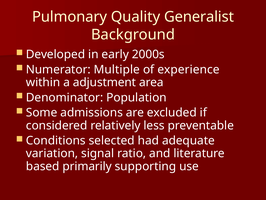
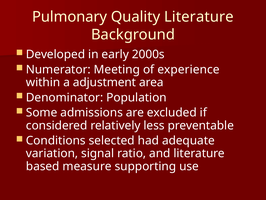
Quality Generalist: Generalist -> Literature
Multiple: Multiple -> Meeting
primarily: primarily -> measure
